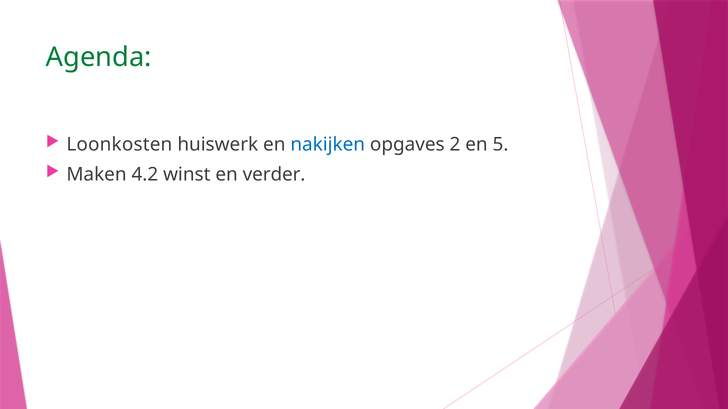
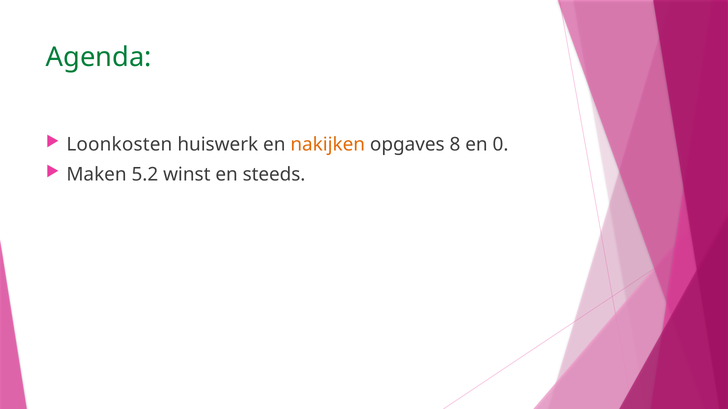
nakijken colour: blue -> orange
2: 2 -> 8
5: 5 -> 0
4.2: 4.2 -> 5.2
verder: verder -> steeds
